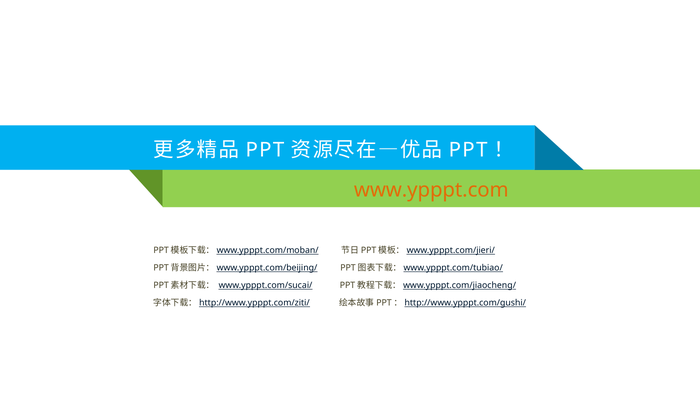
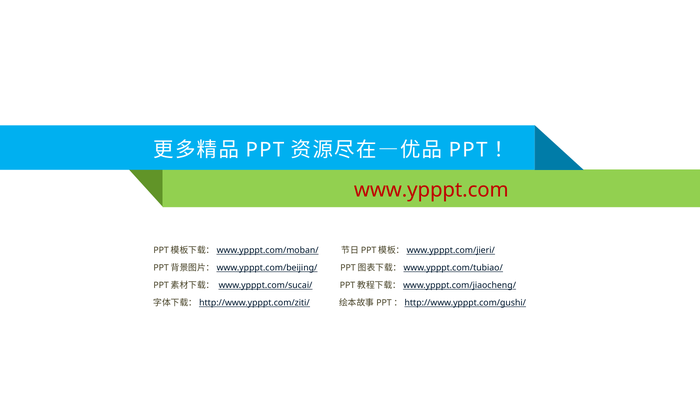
www.ypppt.com colour: orange -> red
